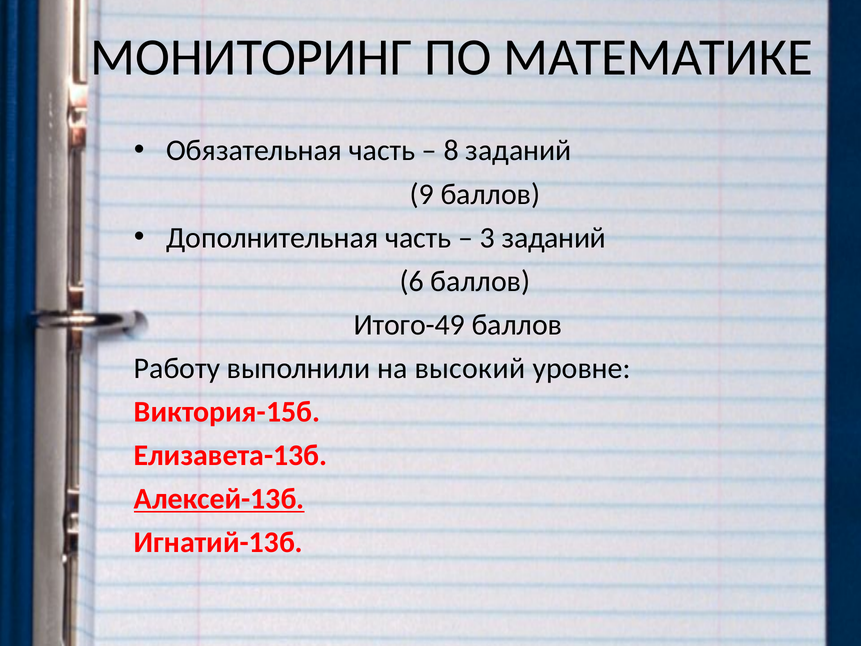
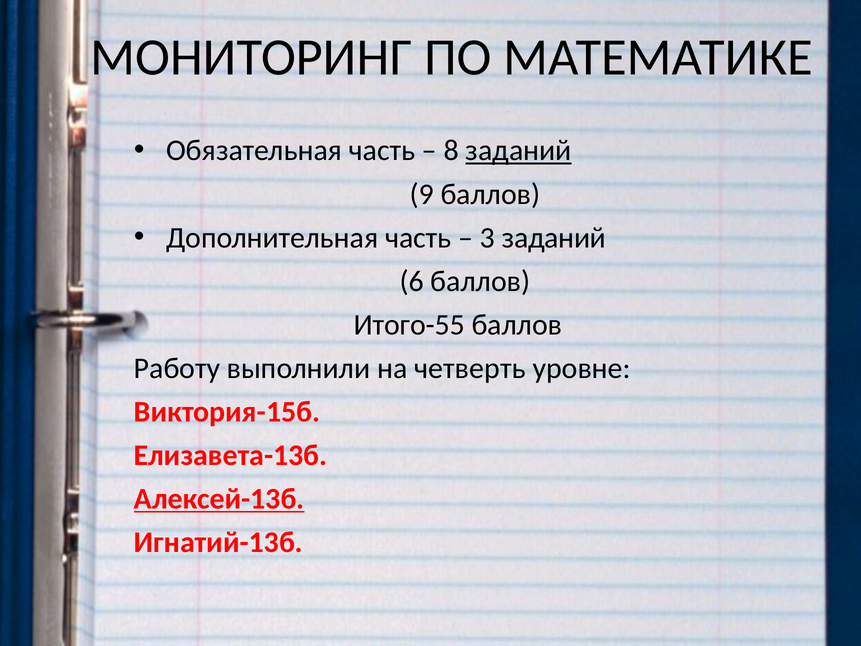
заданий at (519, 151) underline: none -> present
Итого-49: Итого-49 -> Итого-55
высокий: высокий -> четверть
